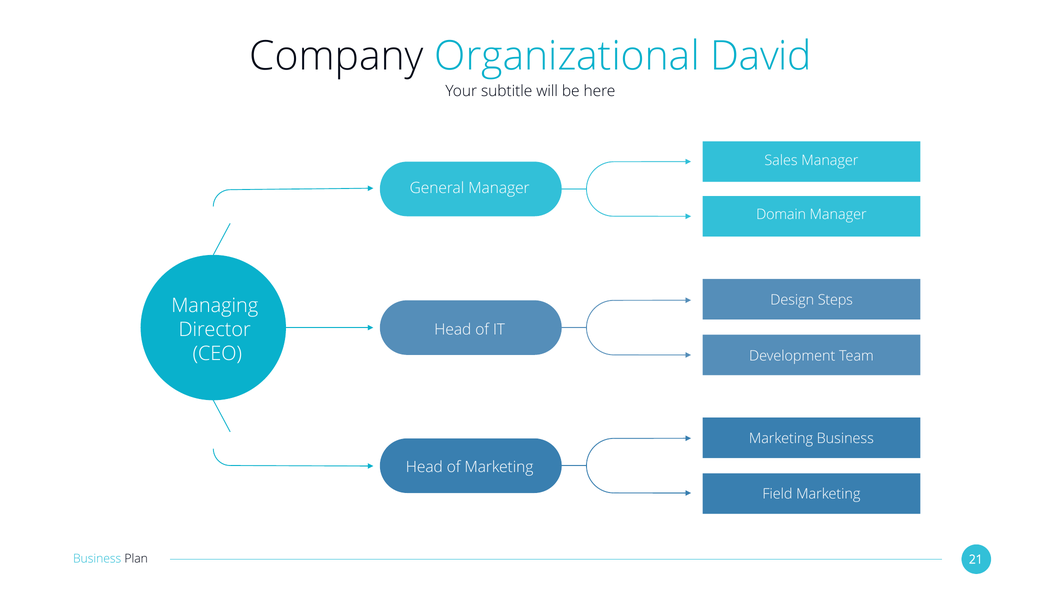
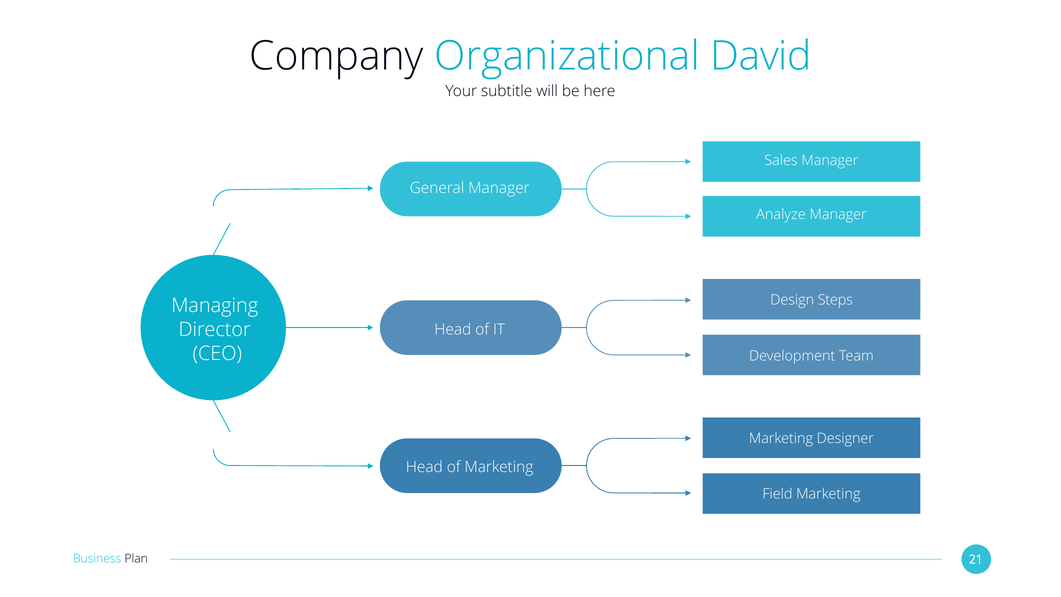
Domain: Domain -> Analyze
Marketing Business: Business -> Designer
